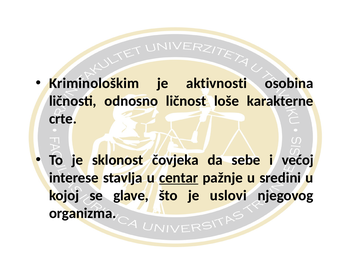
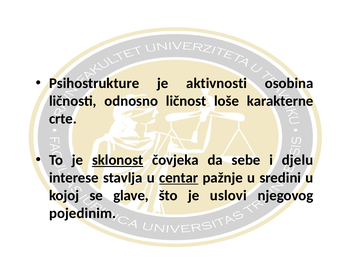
Kriminološkim: Kriminološkim -> Psihostrukture
sklonost underline: none -> present
većoj: većoj -> djelu
organizma: organizma -> pojedinim
